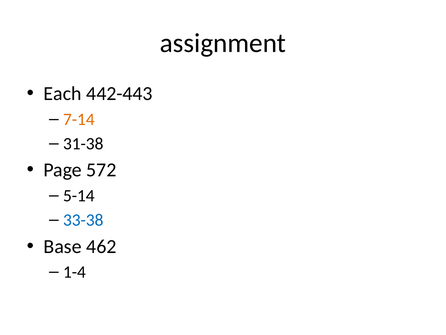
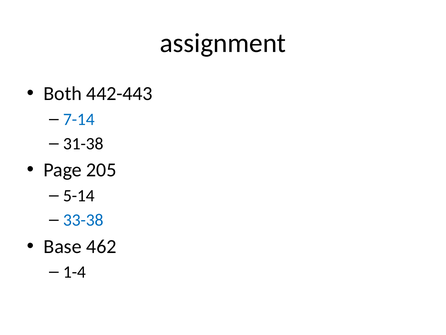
Each: Each -> Both
7-14 colour: orange -> blue
572: 572 -> 205
